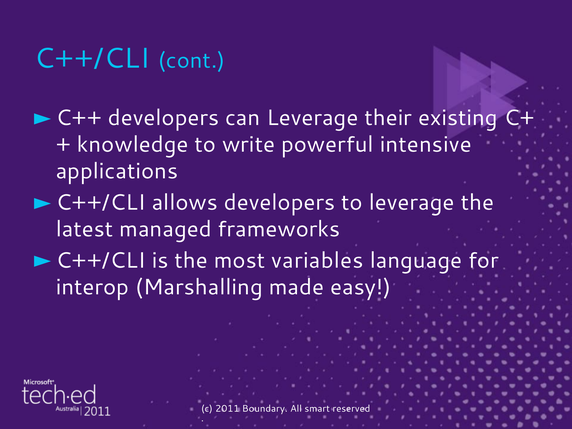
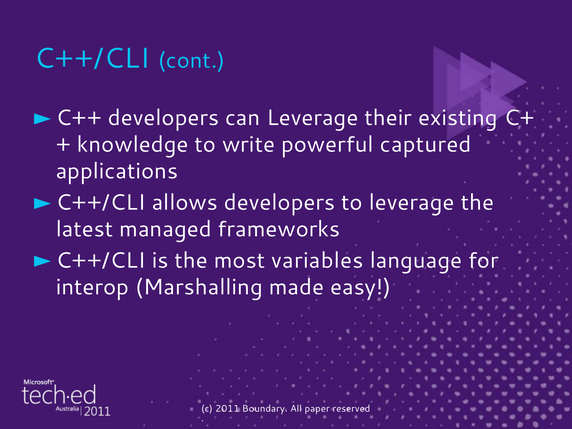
intensive: intensive -> captured
smart: smart -> paper
